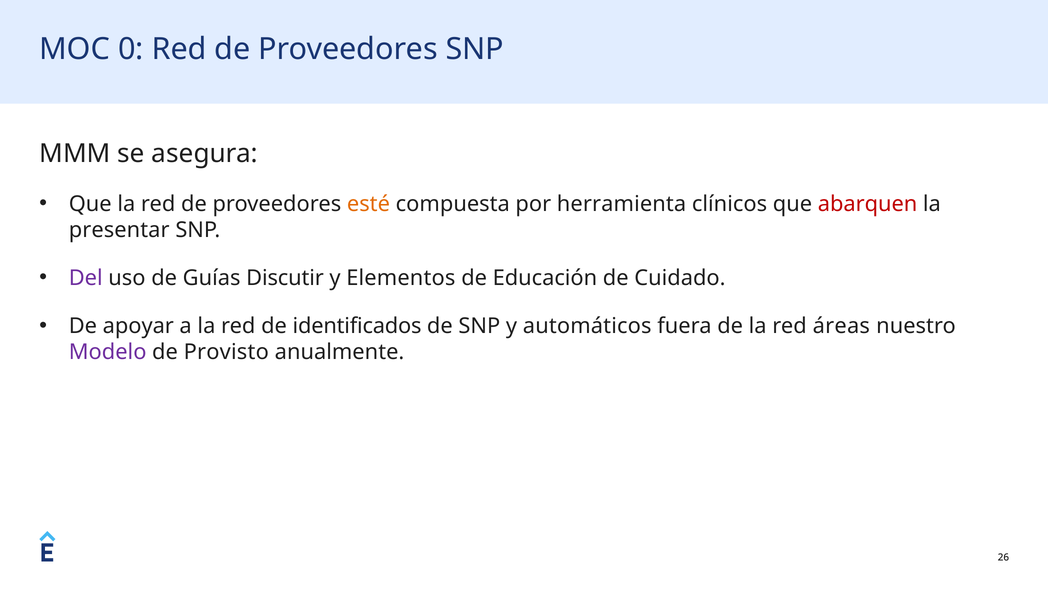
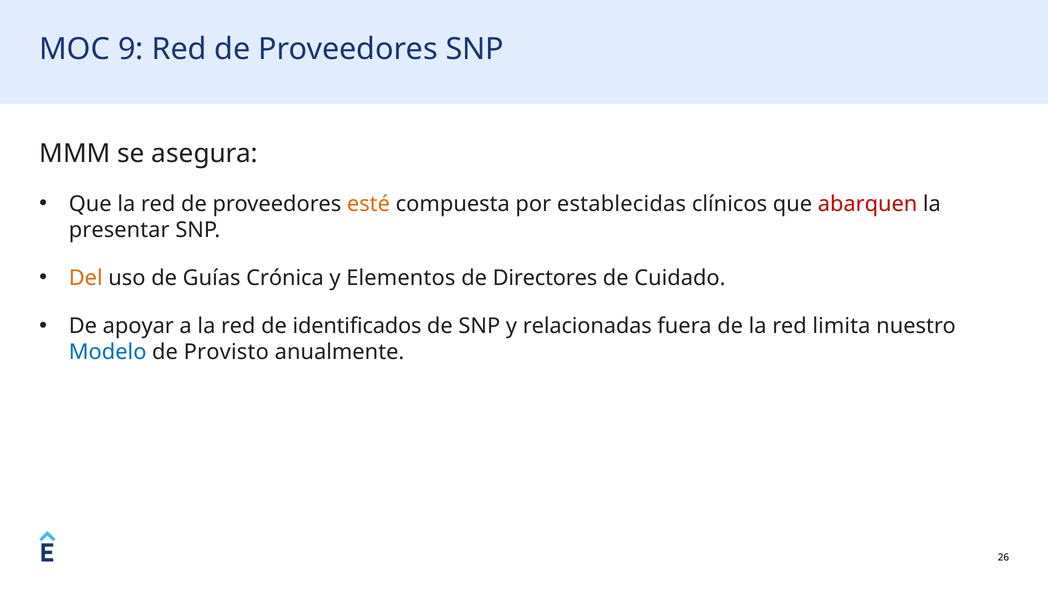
0: 0 -> 9
herramienta: herramienta -> establecidas
Del colour: purple -> orange
Discutir: Discutir -> Crónica
Educación: Educación -> Directores
automáticos: automáticos -> relacionadas
áreas: áreas -> limita
Modelo colour: purple -> blue
